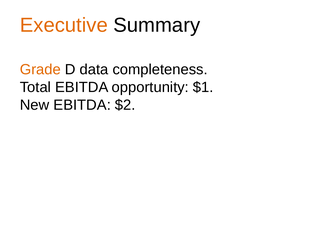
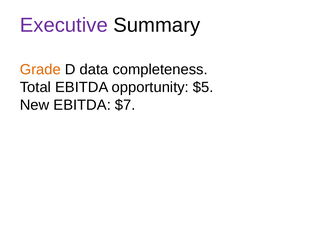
Executive colour: orange -> purple
$1: $1 -> $5
$2: $2 -> $7
